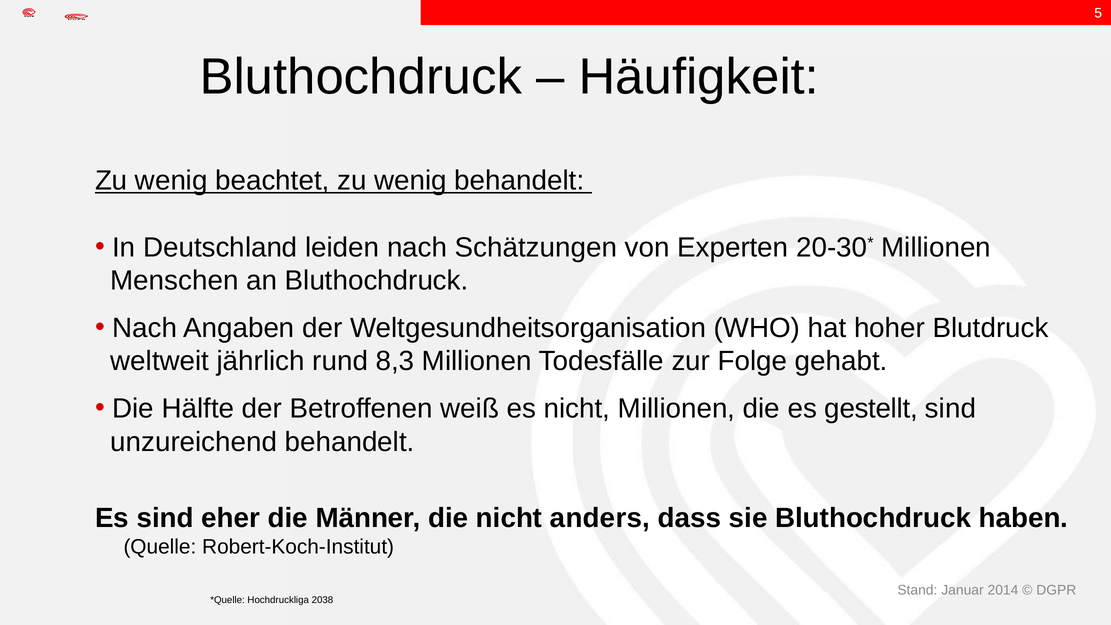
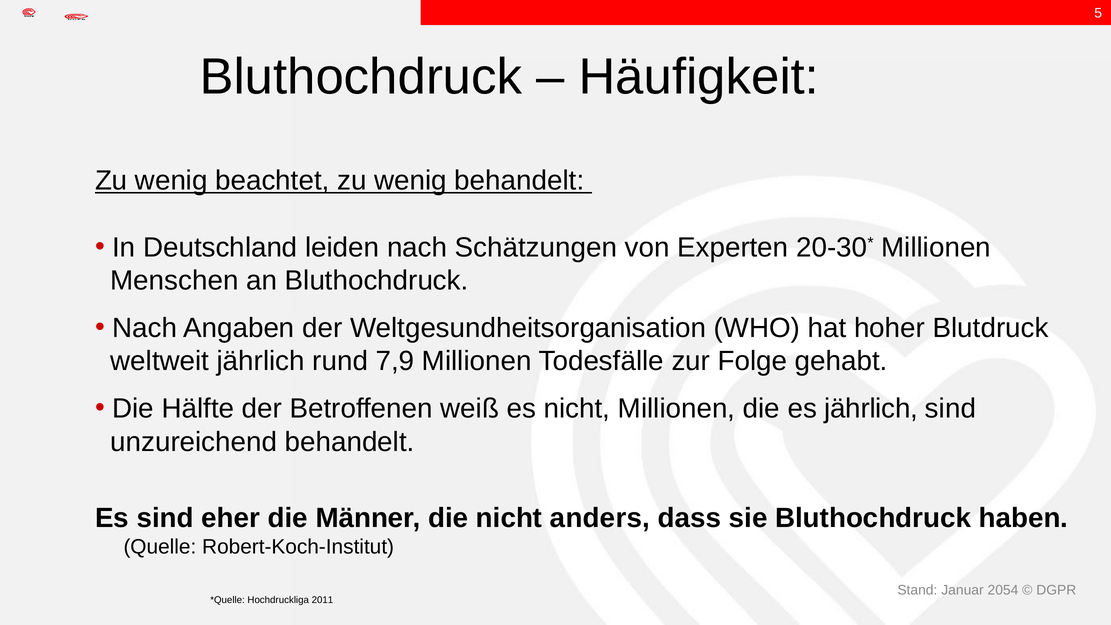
8,3: 8,3 -> 7,9
es gestellt: gestellt -> jährlich
2014: 2014 -> 2054
2038: 2038 -> 2011
